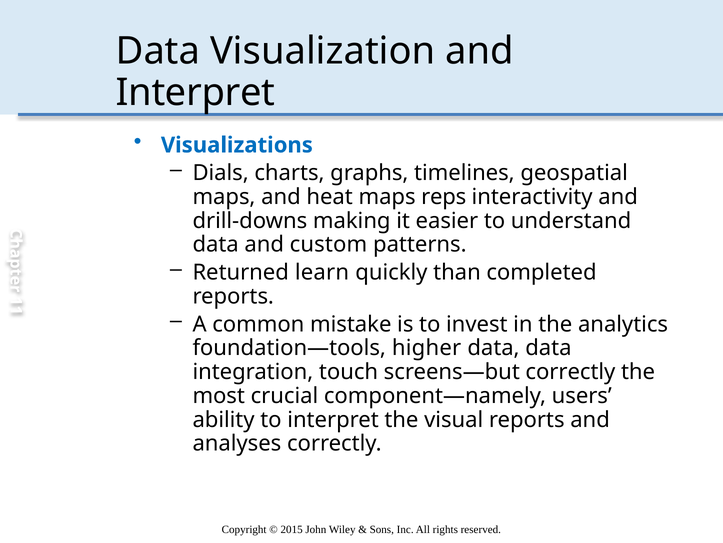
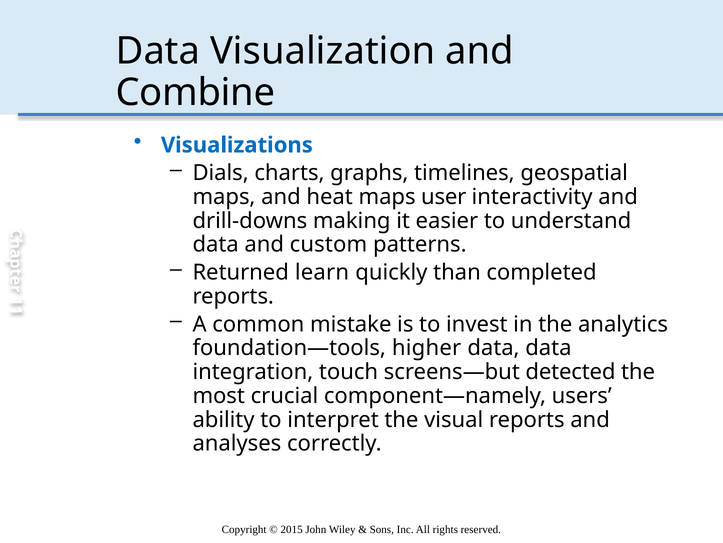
Interpret at (195, 92): Interpret -> Combine
reps: reps -> user
screens—but correctly: correctly -> detected
